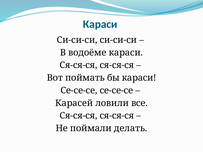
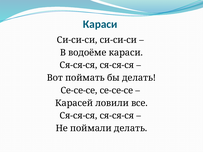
бы караси: караси -> делать
